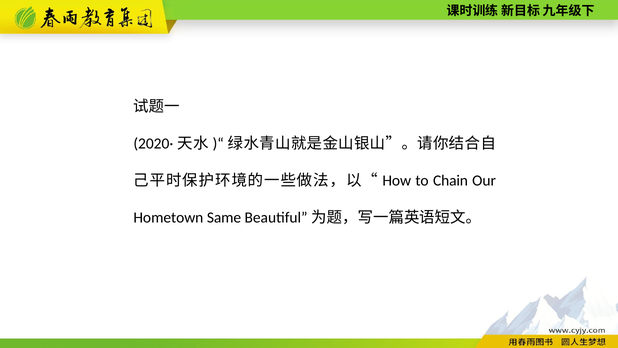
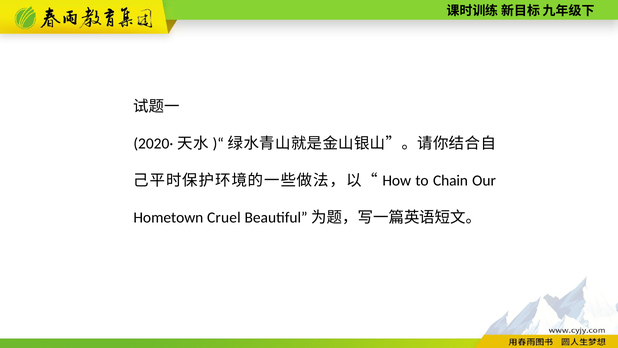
Same: Same -> Cruel
